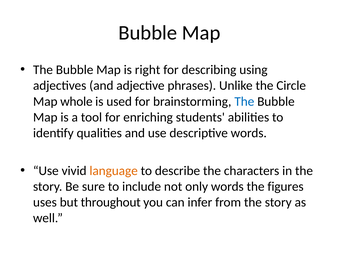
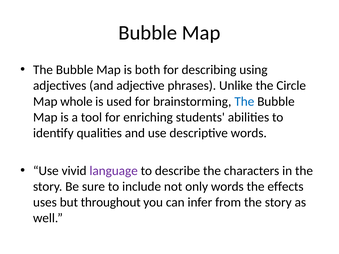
right: right -> both
language colour: orange -> purple
figures: figures -> effects
